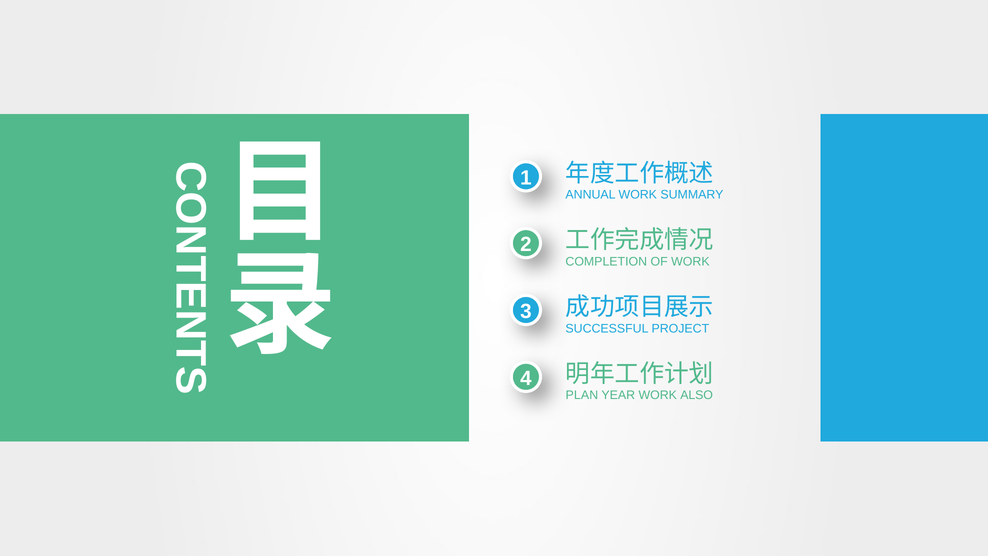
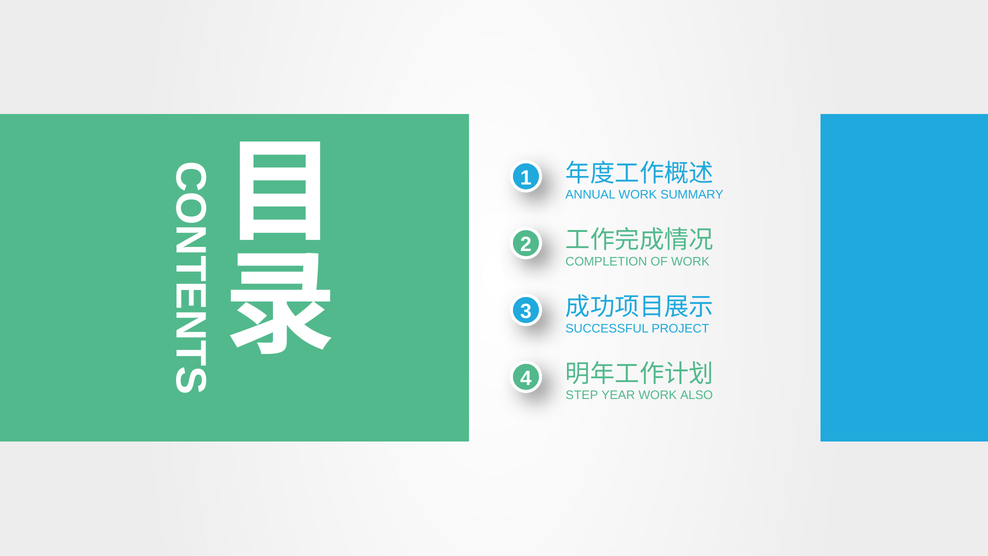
PLAN: PLAN -> STEP
